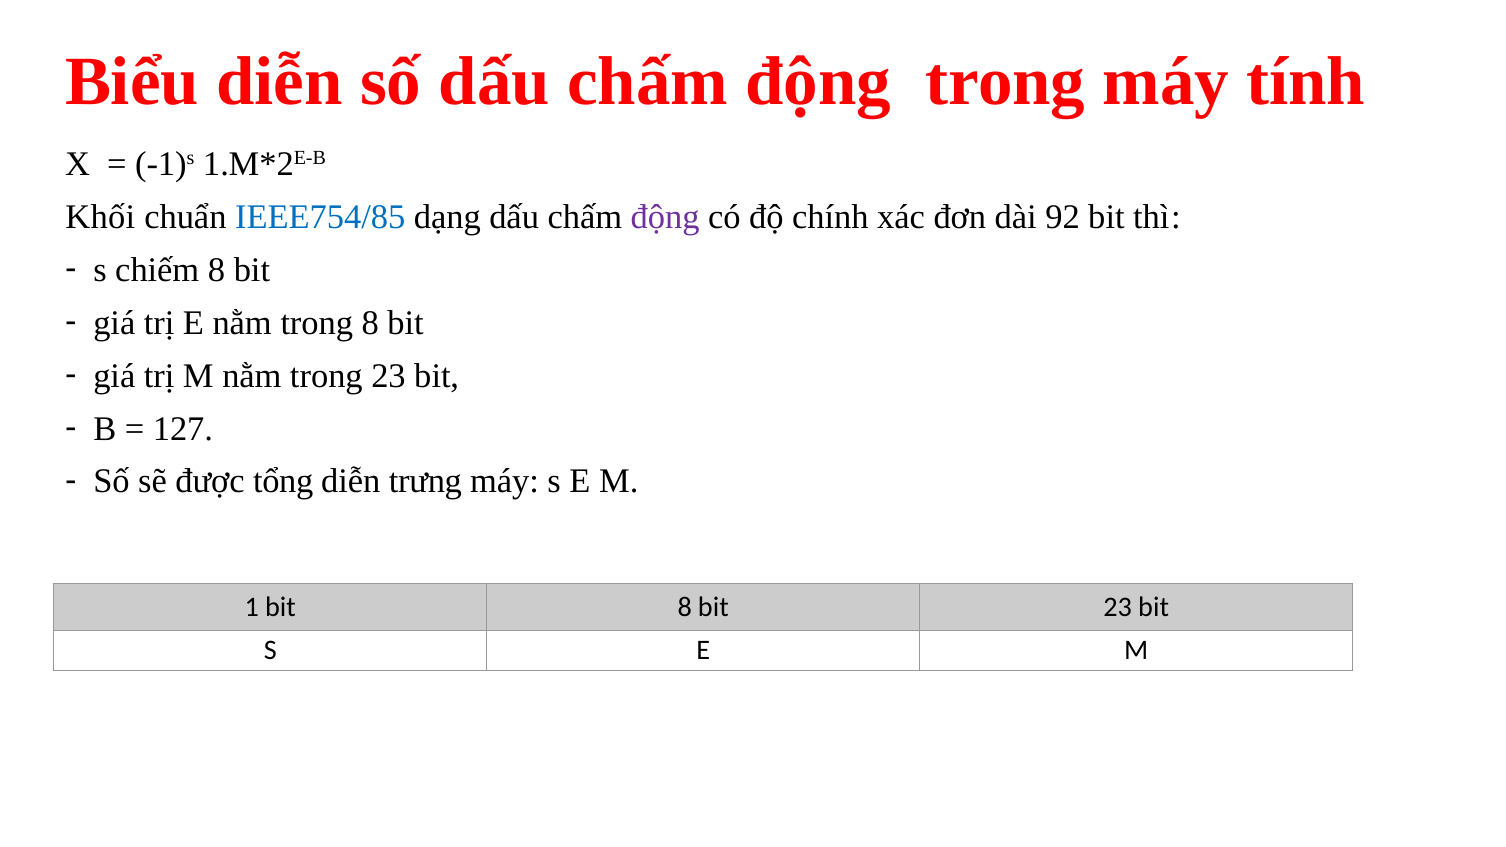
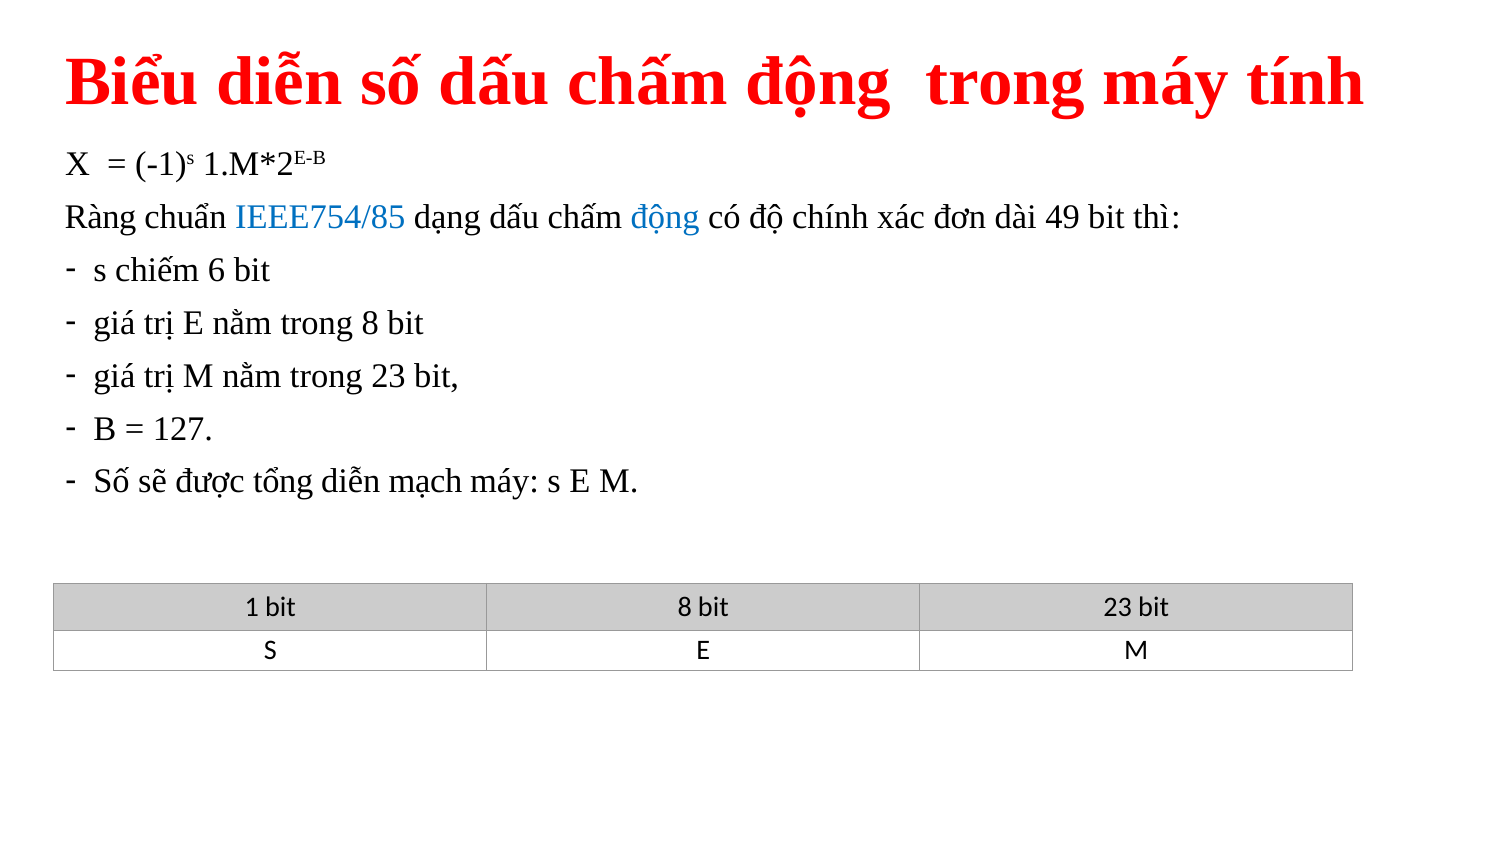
Khối: Khối -> Ràng
động at (665, 217) colour: purple -> blue
92: 92 -> 49
chiếm 8: 8 -> 6
trưng: trưng -> mạch
